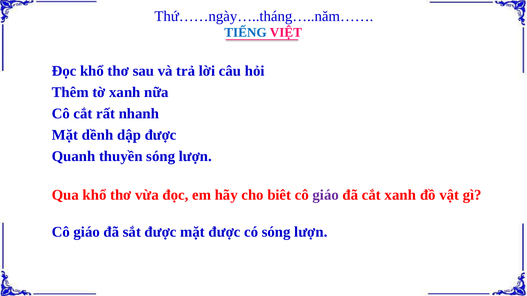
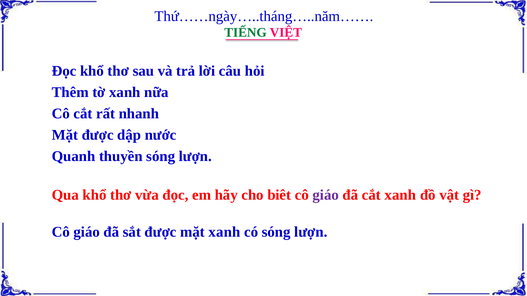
TIẾNG colour: blue -> green
Mặt dềnh: dềnh -> được
dập được: được -> nước
mặt được: được -> xanh
